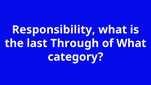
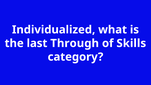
Responsibility: Responsibility -> Individualized
of What: What -> Skills
